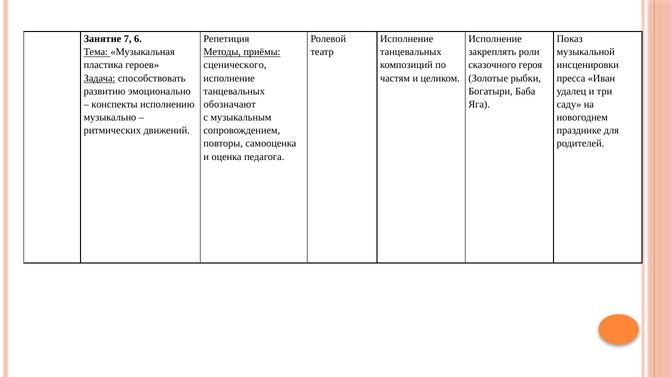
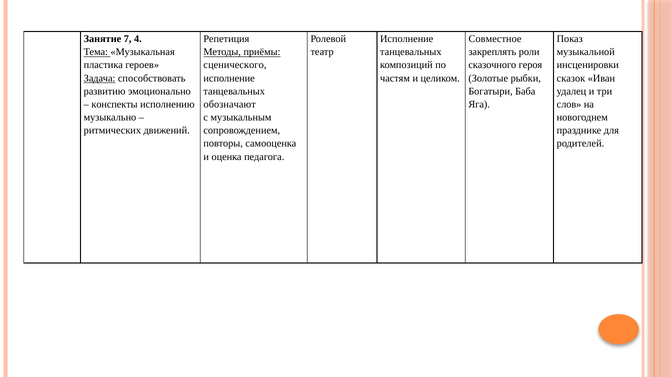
6: 6 -> 4
Исполнение at (495, 39): Исполнение -> Совместное
пресса: пресса -> сказок
саду: саду -> слов
